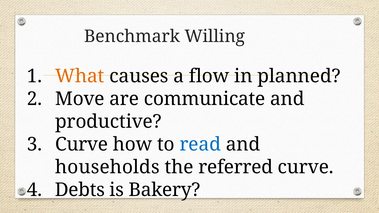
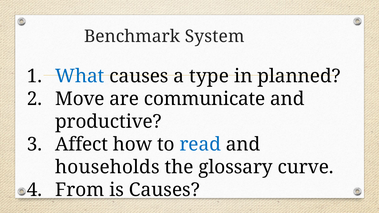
Willing: Willing -> System
What colour: orange -> blue
flow: flow -> type
Curve at (82, 144): Curve -> Affect
referred: referred -> glossary
Debts: Debts -> From
is Bakery: Bakery -> Causes
